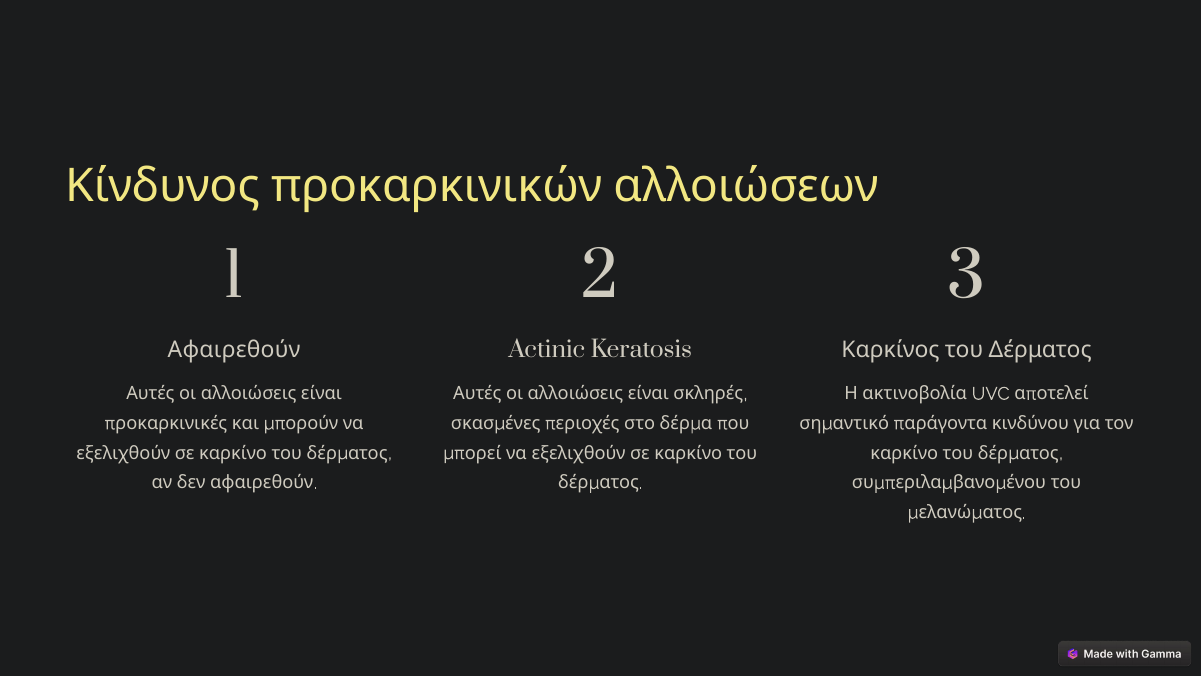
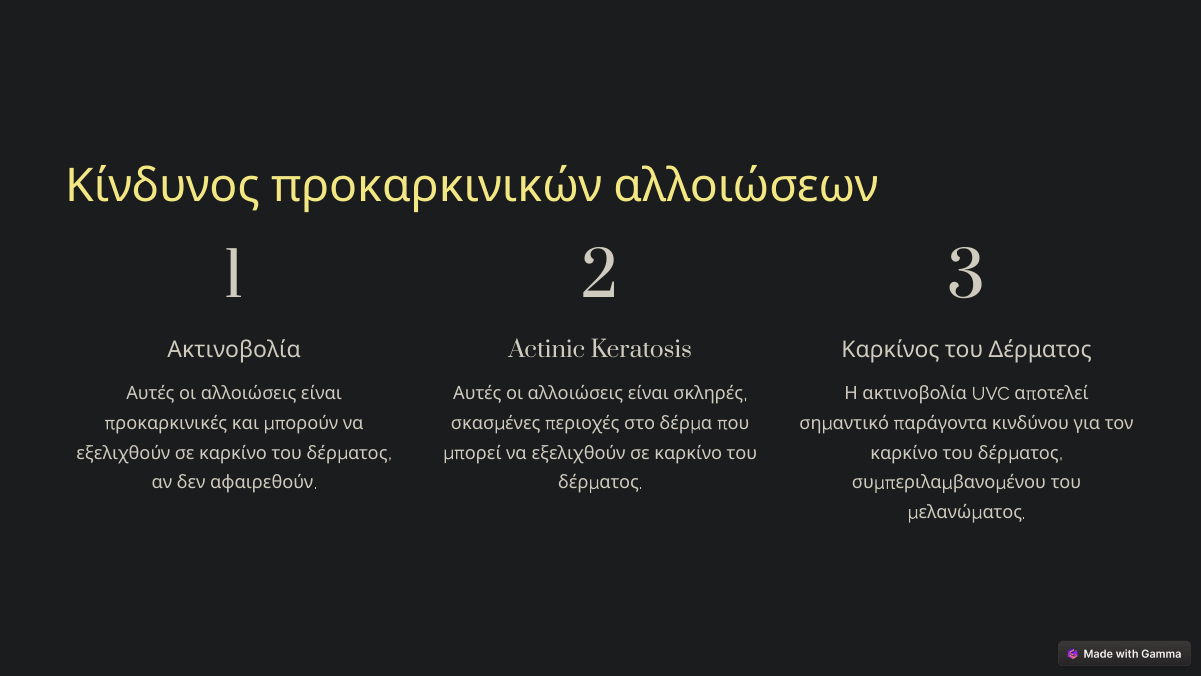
Αφαιρεθούν at (234, 350): Αφαιρεθούν -> Ακτινοβολία
